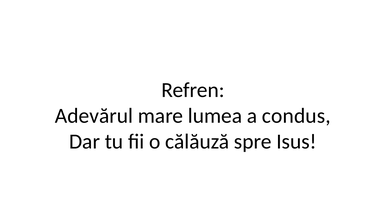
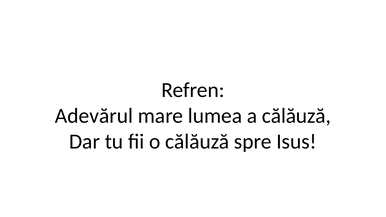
a condus: condus -> călăuză
